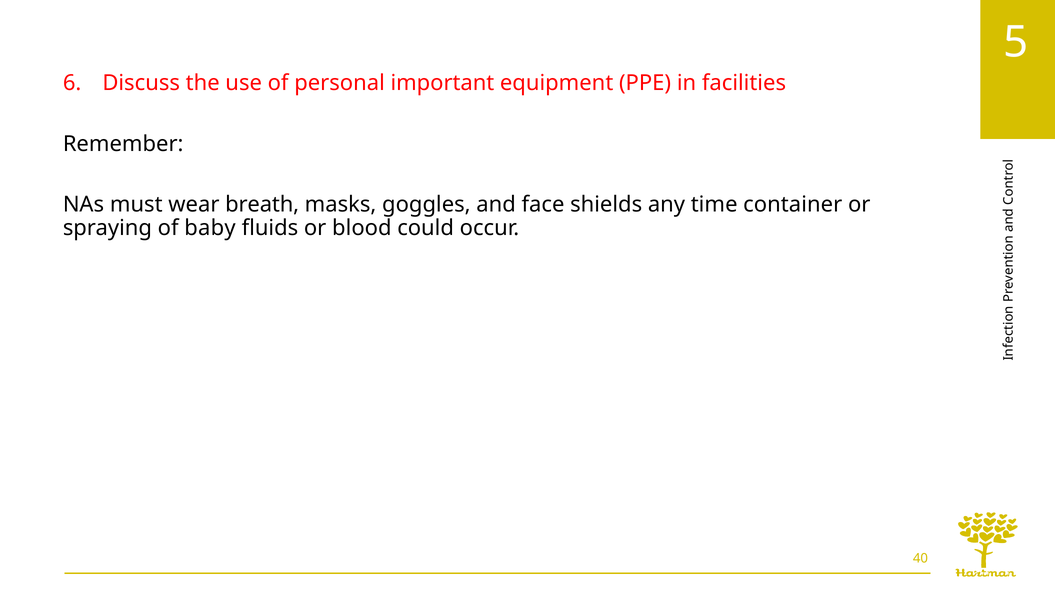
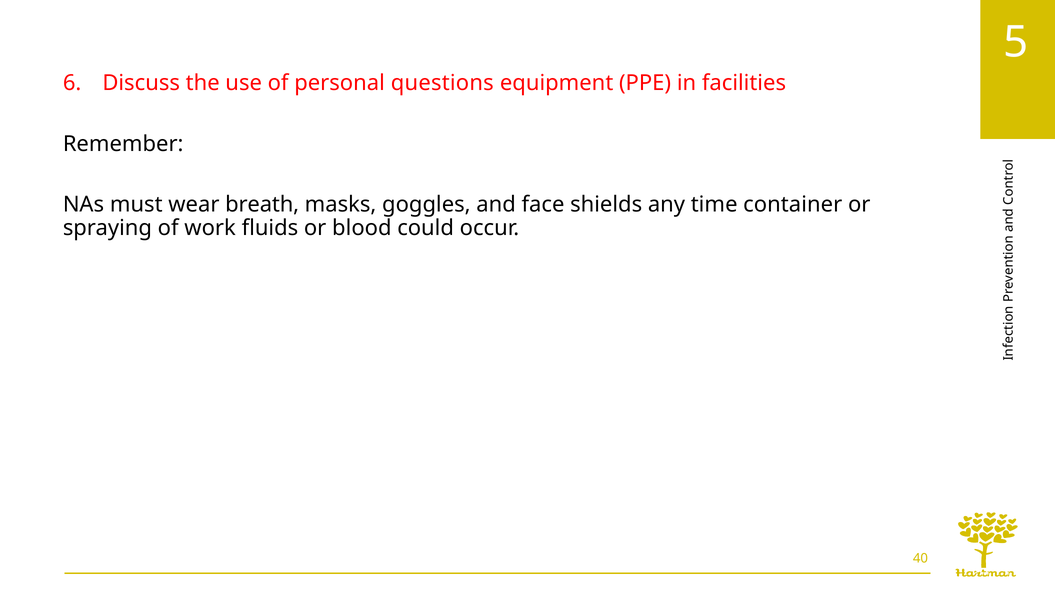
important: important -> questions
baby: baby -> work
